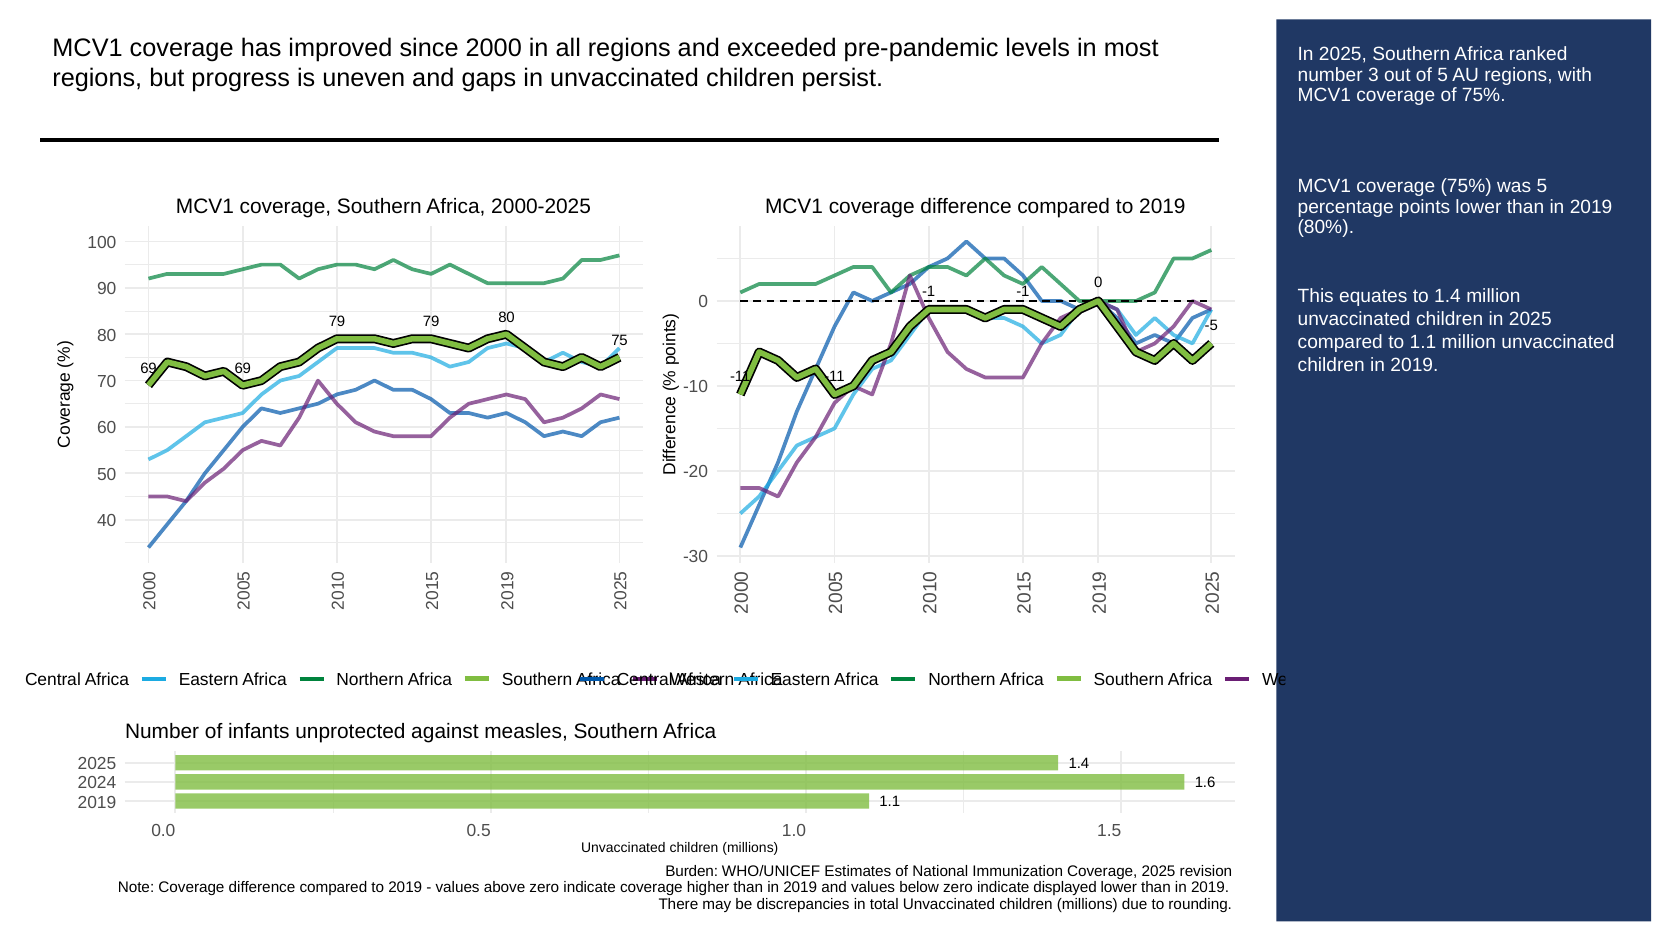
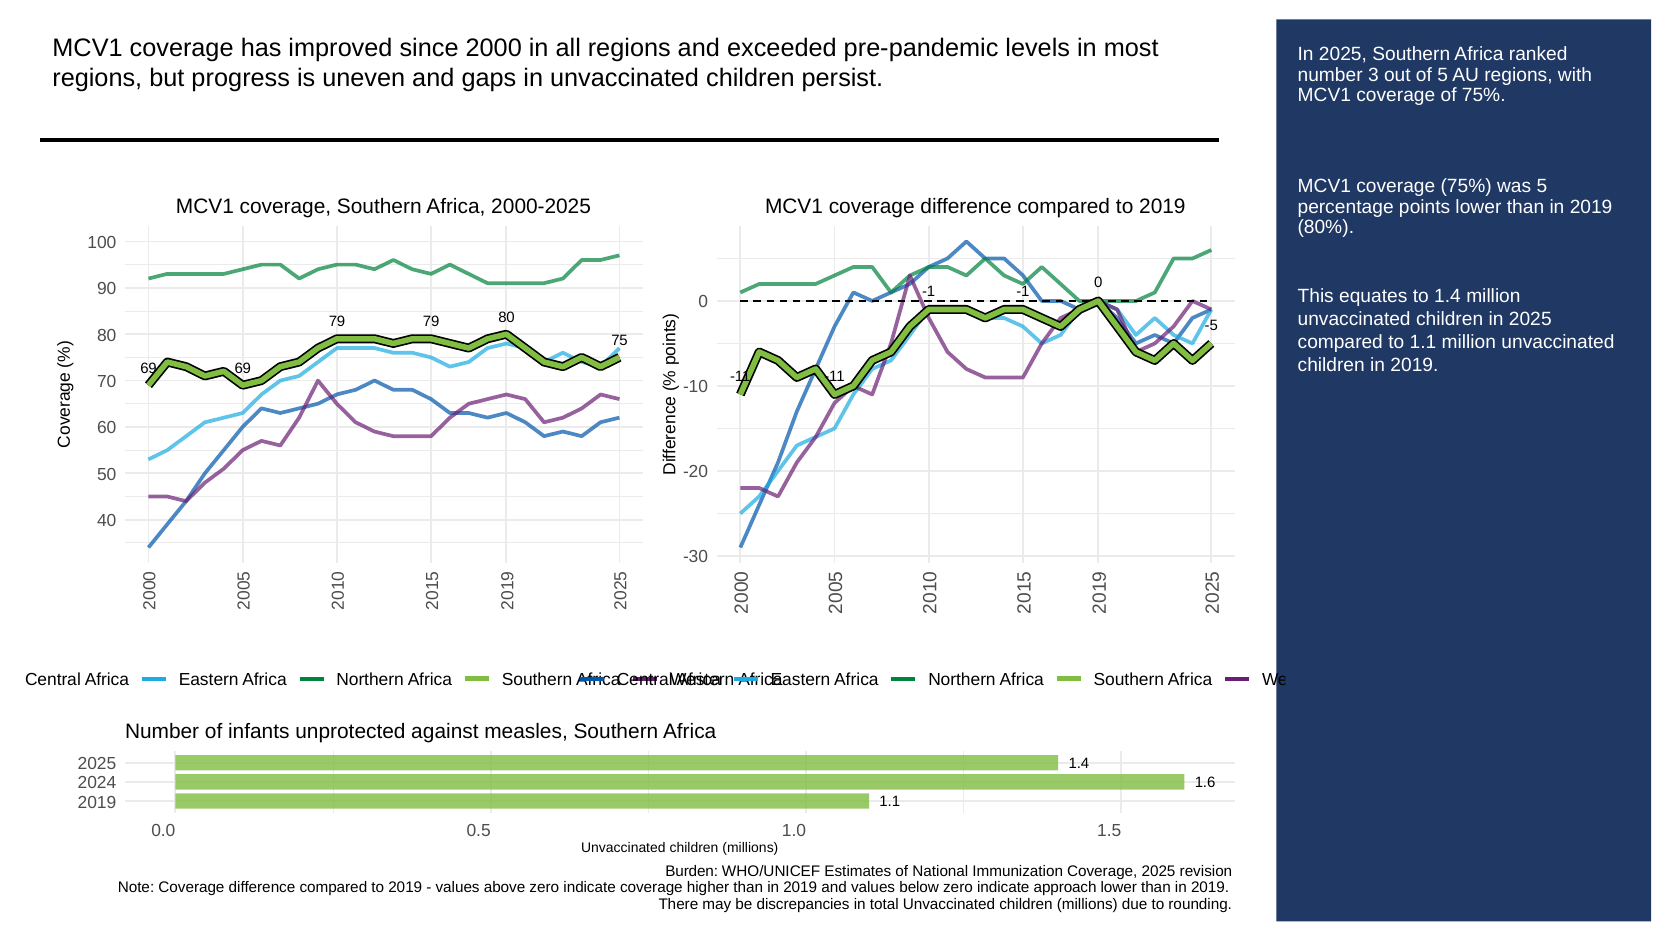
displayed: displayed -> approach
